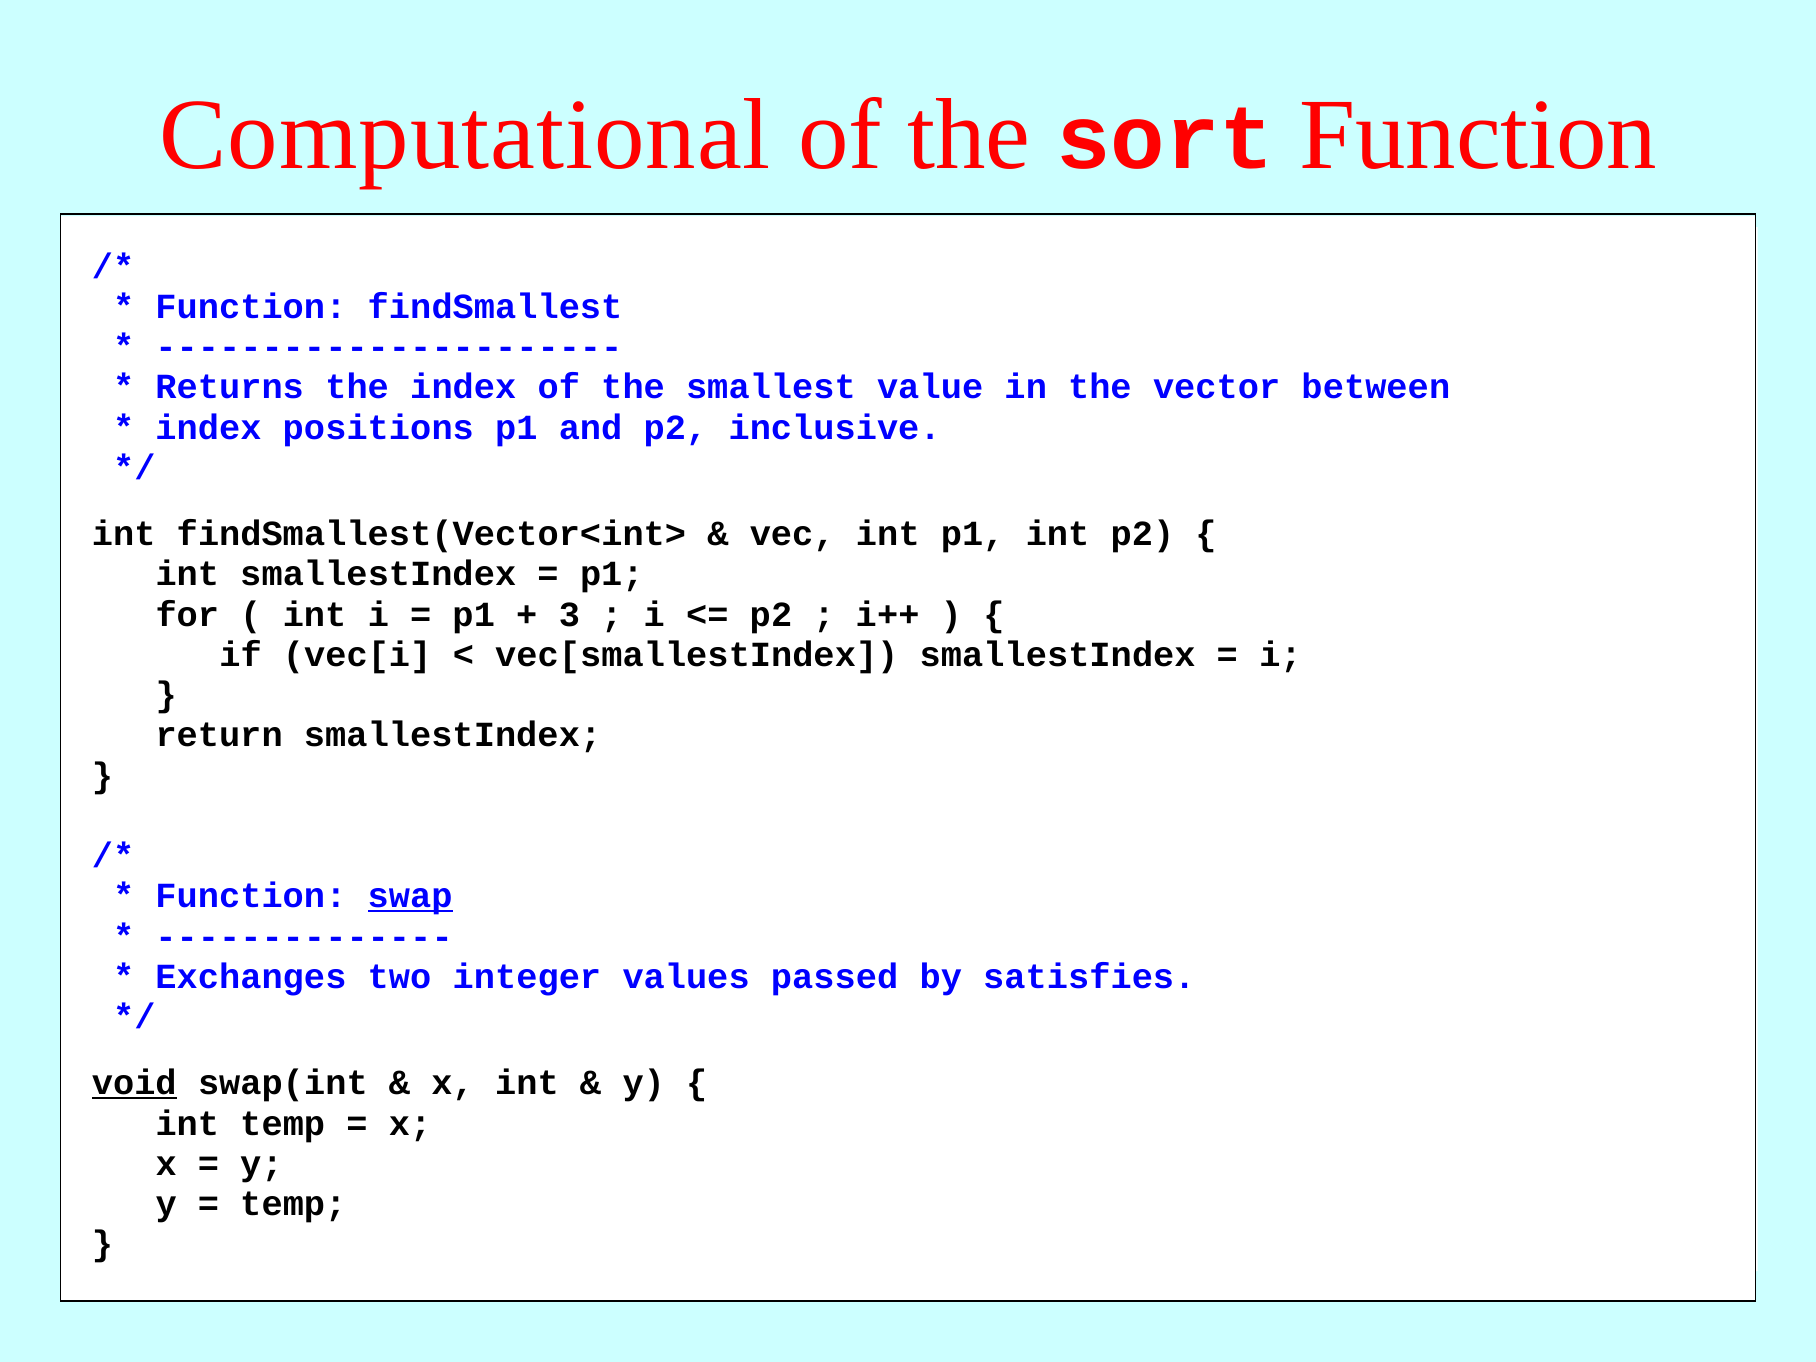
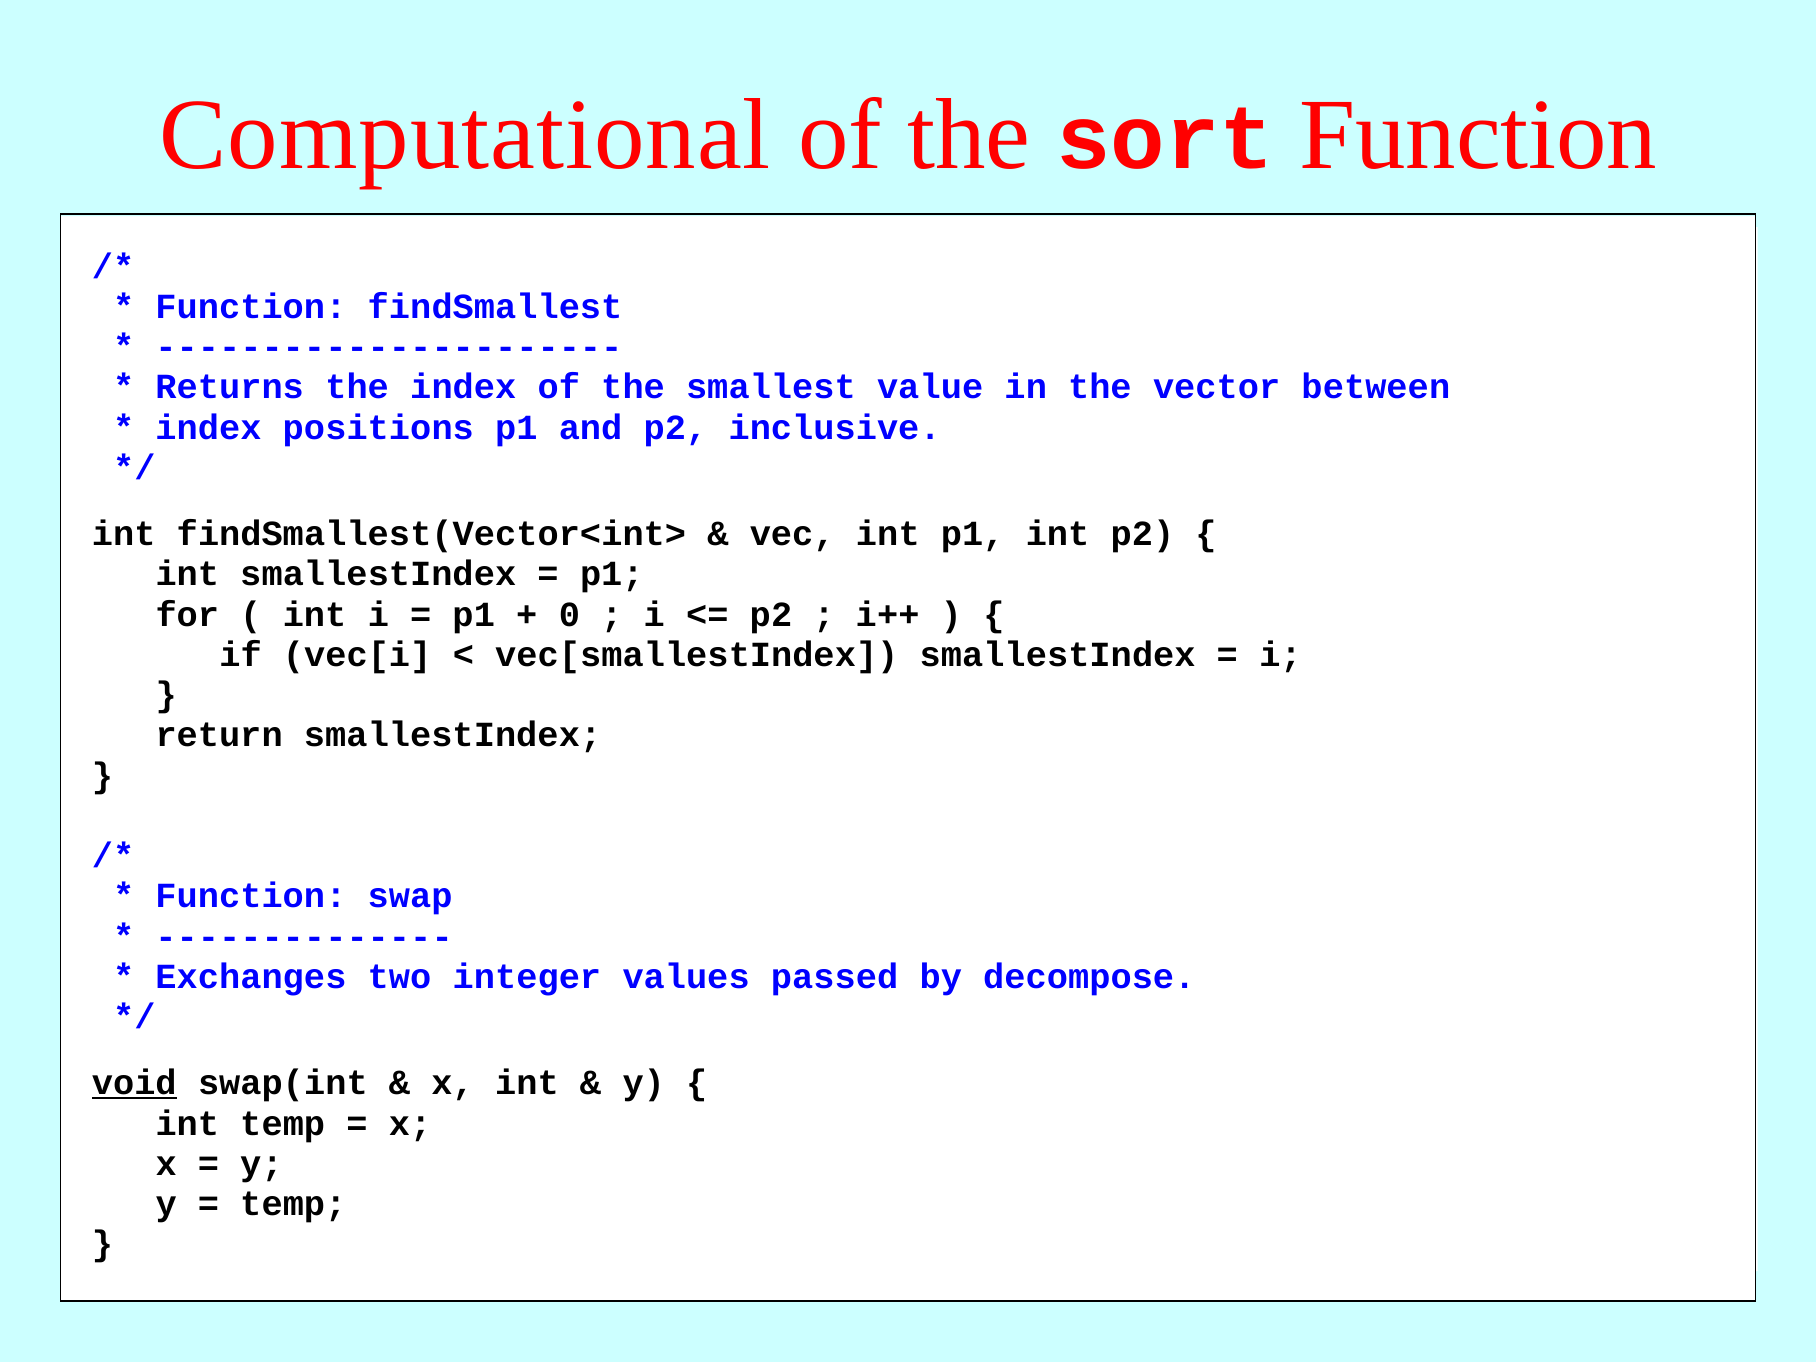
3 at (569, 614): 3 -> 0
swap underline: present -> none
satisfies: satisfies -> decompose
